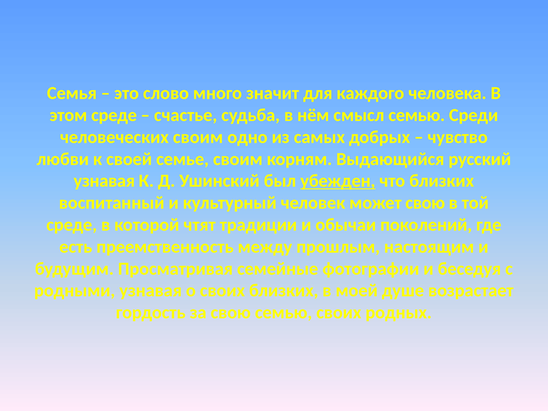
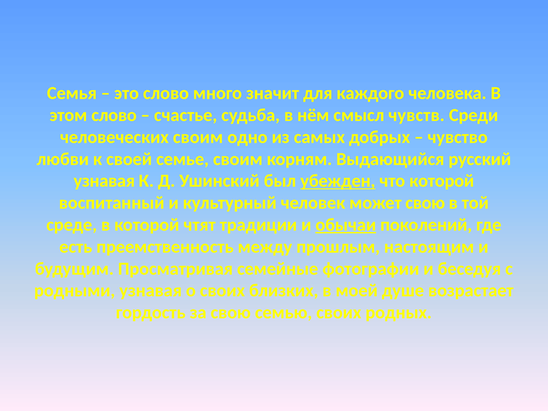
этом среде: среде -> слово
смысл семью: семью -> чувств
что близких: близких -> которой
обычаи underline: none -> present
